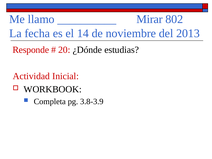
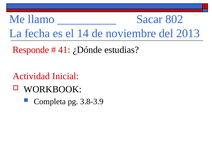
Mirar: Mirar -> Sacar
20: 20 -> 41
